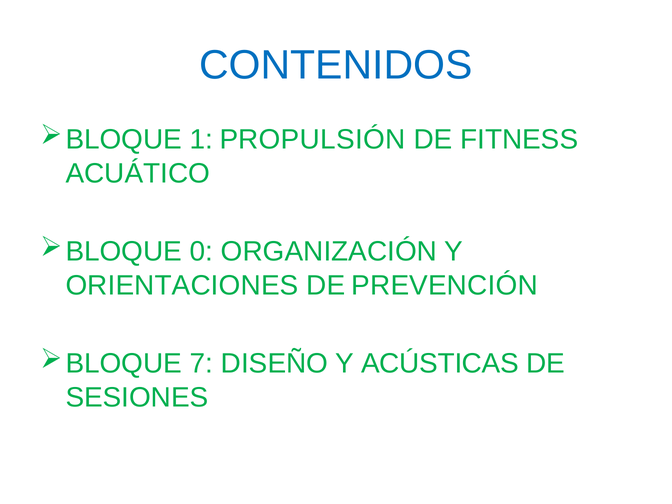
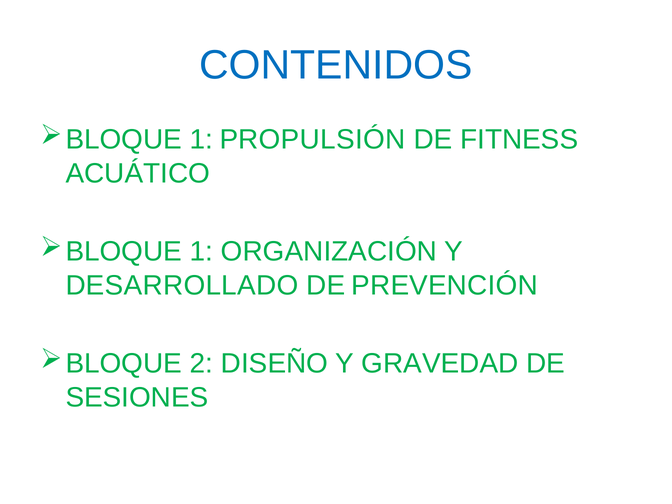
0 at (202, 252): 0 -> 1
ORIENTACIONES: ORIENTACIONES -> DESARROLLADO
7: 7 -> 2
ACÚSTICAS: ACÚSTICAS -> GRAVEDAD
